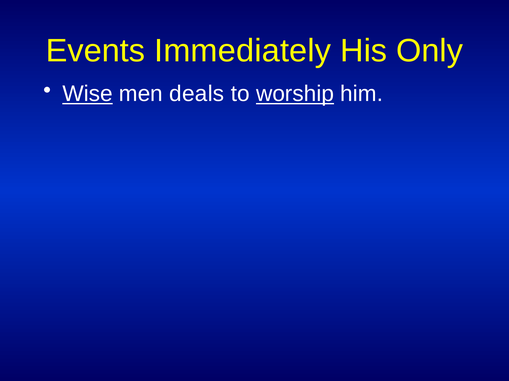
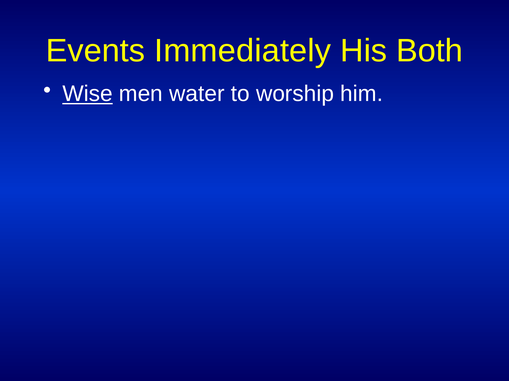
Only: Only -> Both
deals: deals -> water
worship underline: present -> none
